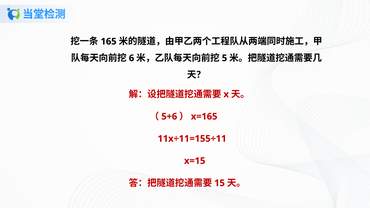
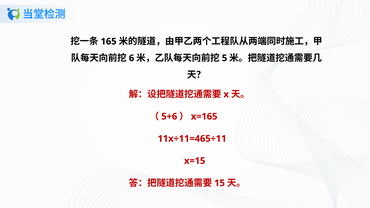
11x÷11=155÷11: 11x÷11=155÷11 -> 11x÷11=465÷11
